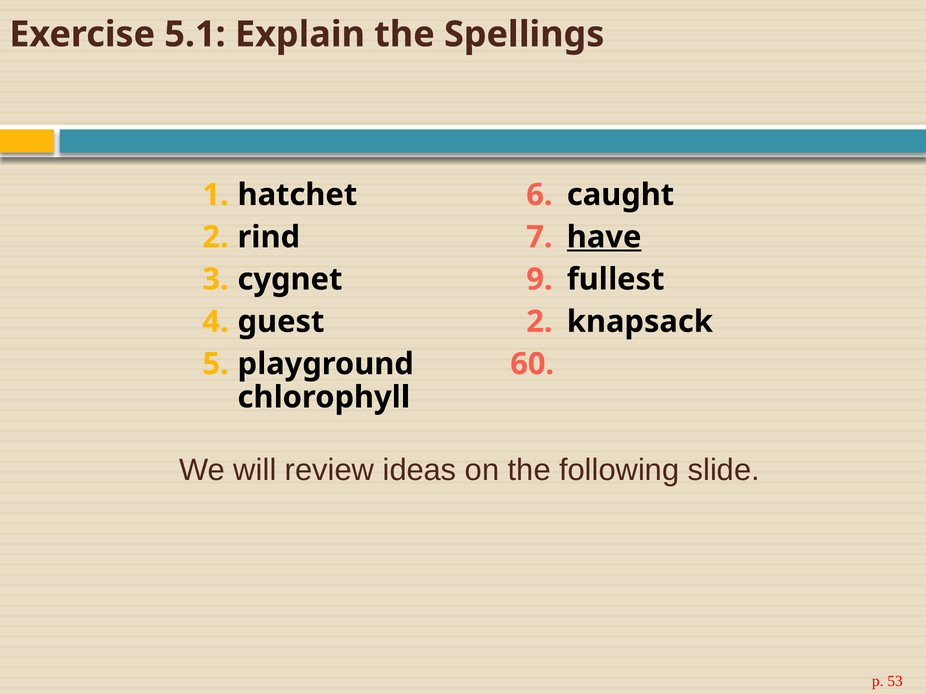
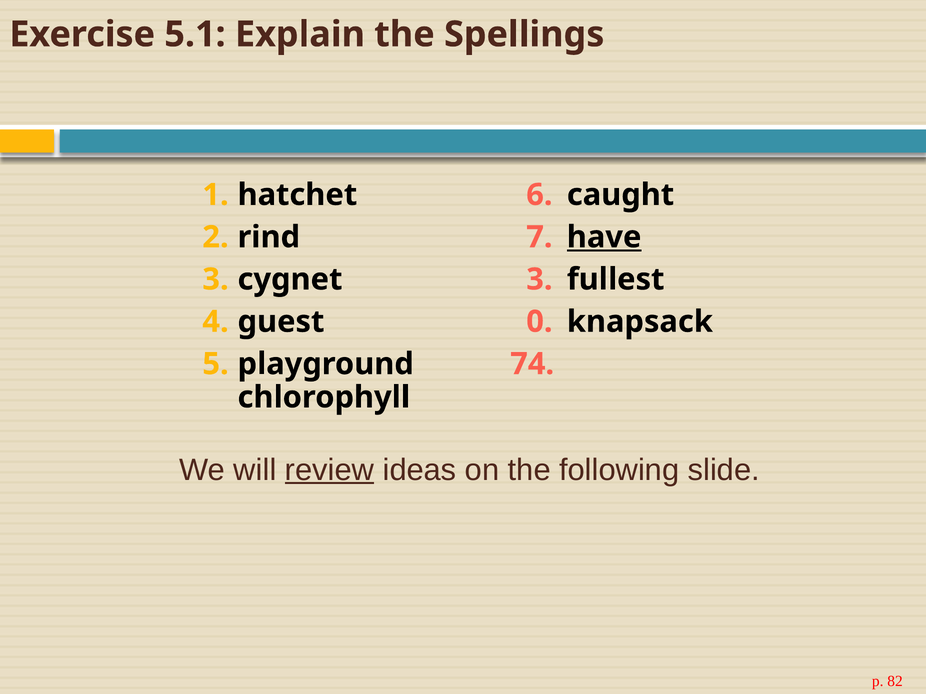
cygnet 9: 9 -> 3
guest 2: 2 -> 0
60: 60 -> 74
review underline: none -> present
53: 53 -> 82
